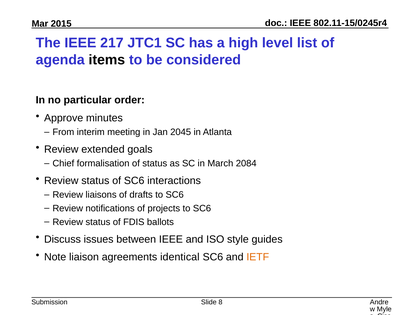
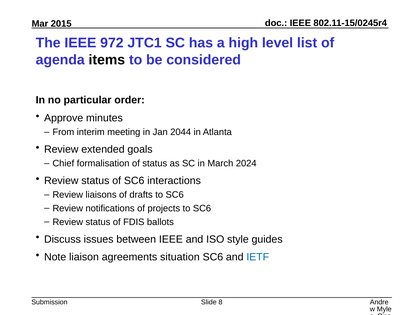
217: 217 -> 972
2045: 2045 -> 2044
2084: 2084 -> 2024
identical: identical -> situation
IETF colour: orange -> blue
